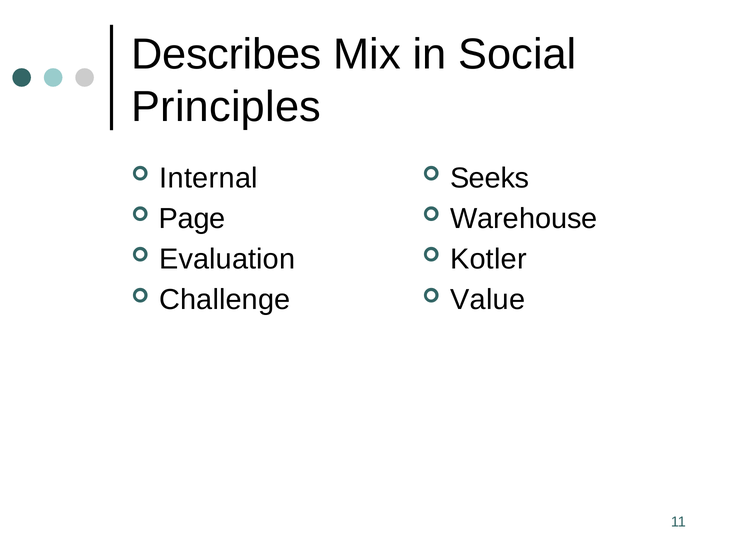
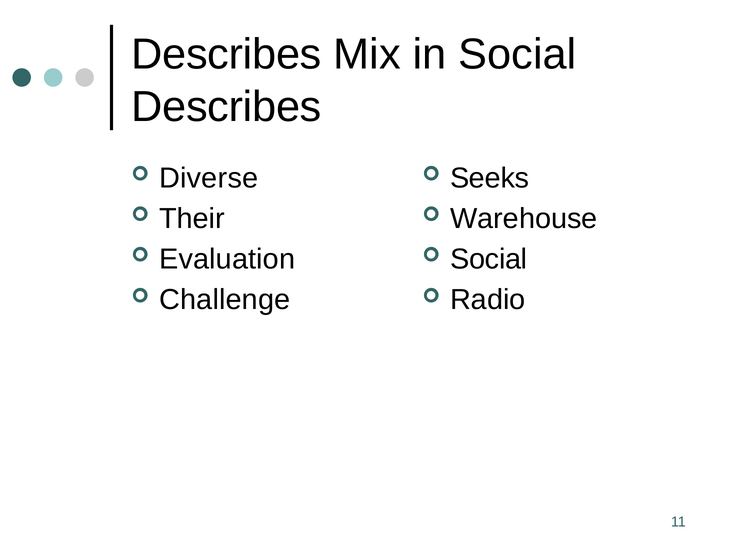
Principles at (226, 107): Principles -> Describes
Internal: Internal -> Diverse
Page: Page -> Their
Kotler at (489, 259): Kotler -> Social
Value: Value -> Radio
